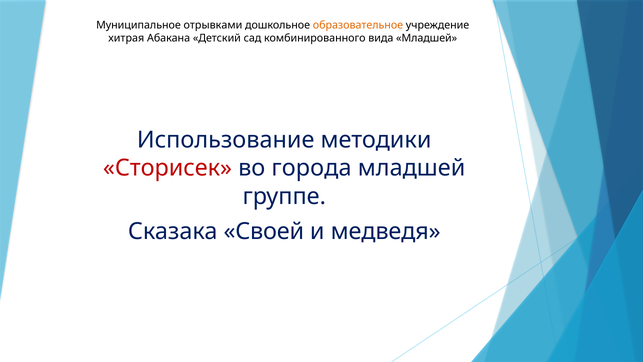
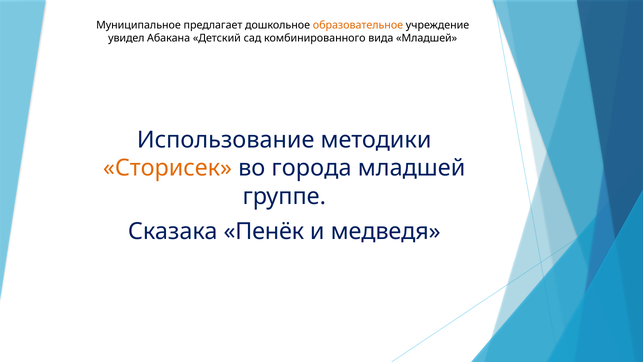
отрывками: отрывками -> предлагает
хитрая: хитрая -> увидел
Сторисек colour: red -> orange
Своей: Своей -> Пенёк
